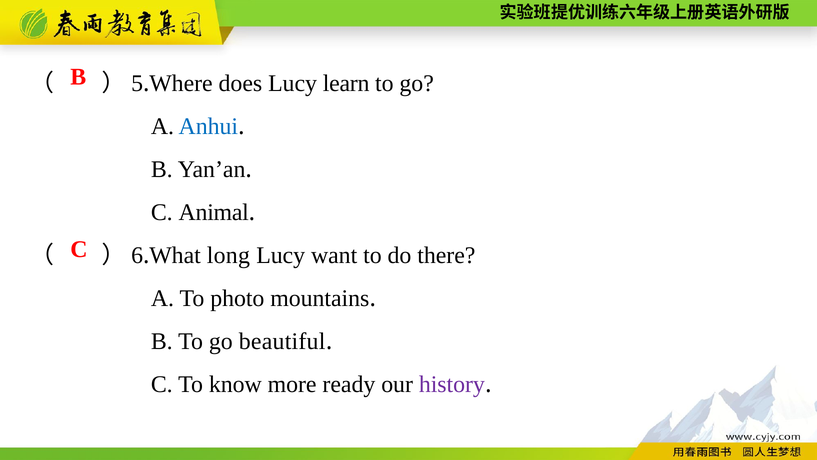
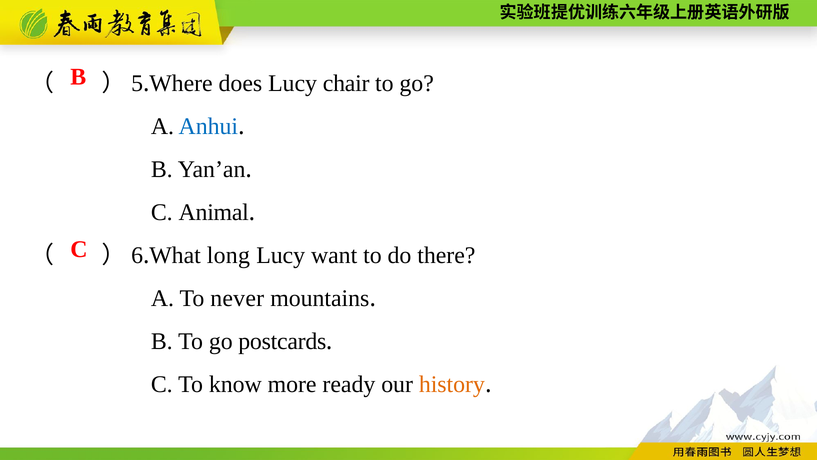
learn: learn -> chair
photo: photo -> never
beautiful: beautiful -> postcards
history colour: purple -> orange
